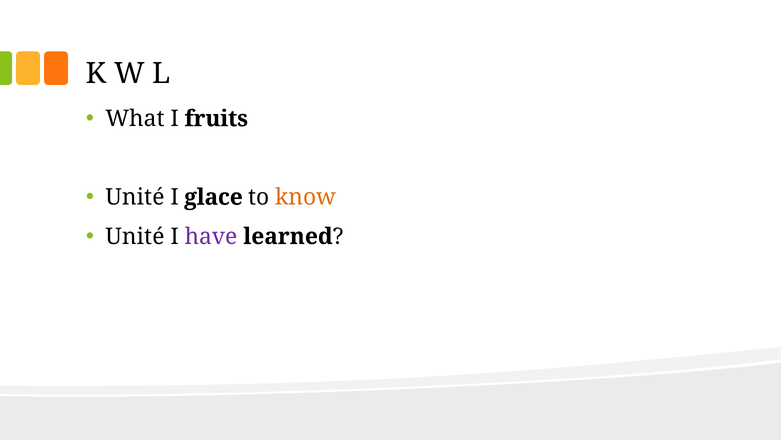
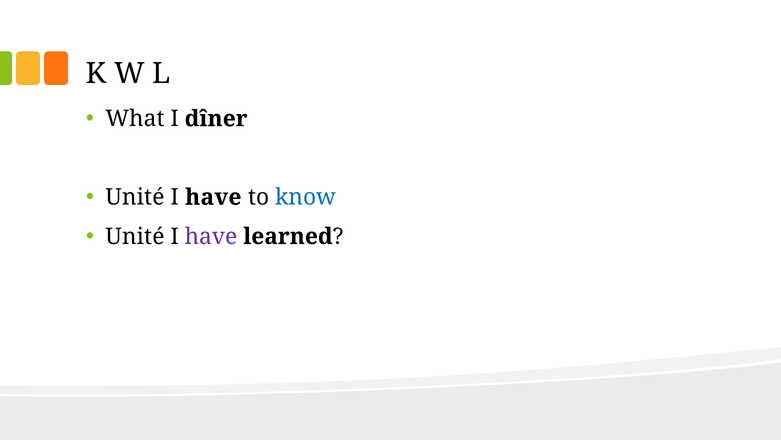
fruits: fruits -> dîner
glace at (213, 197): glace -> have
know colour: orange -> blue
